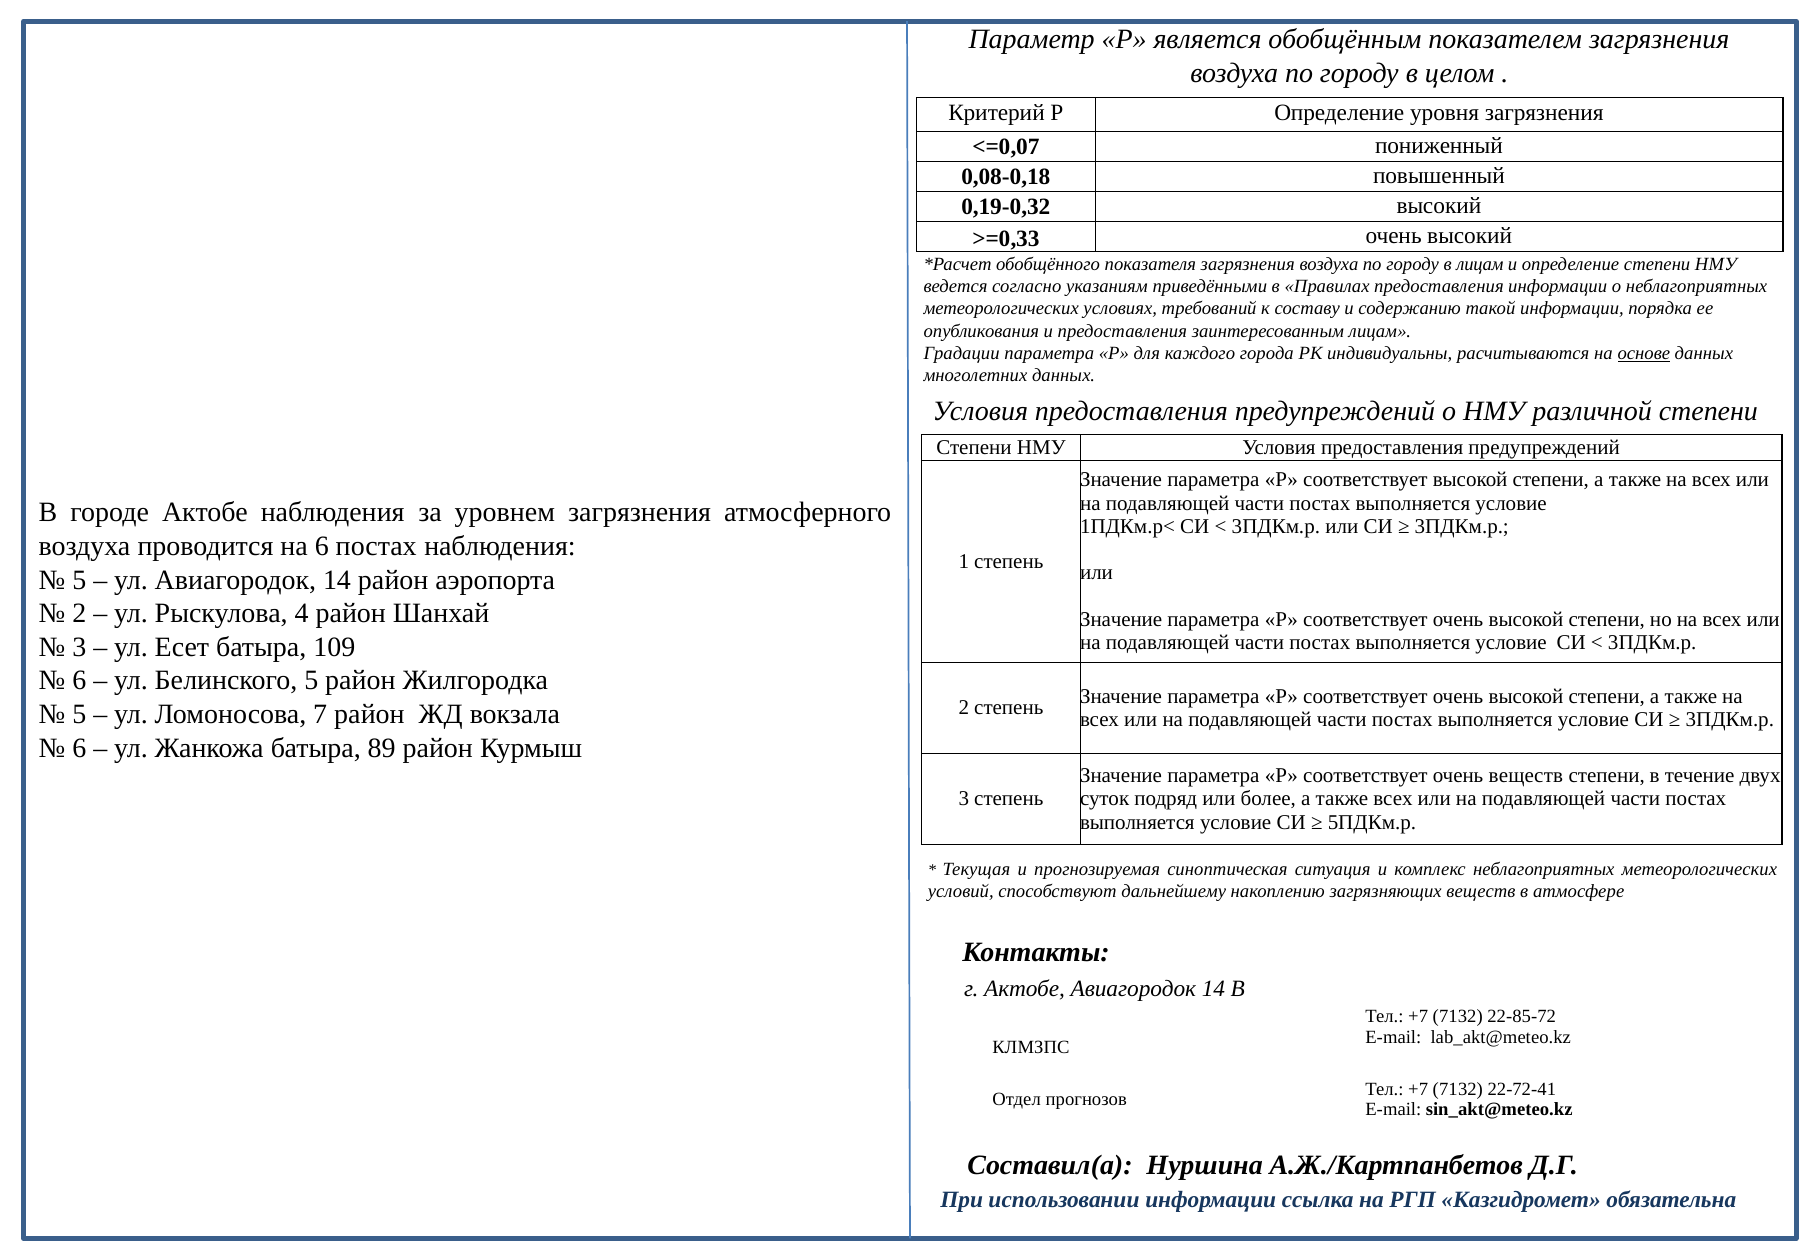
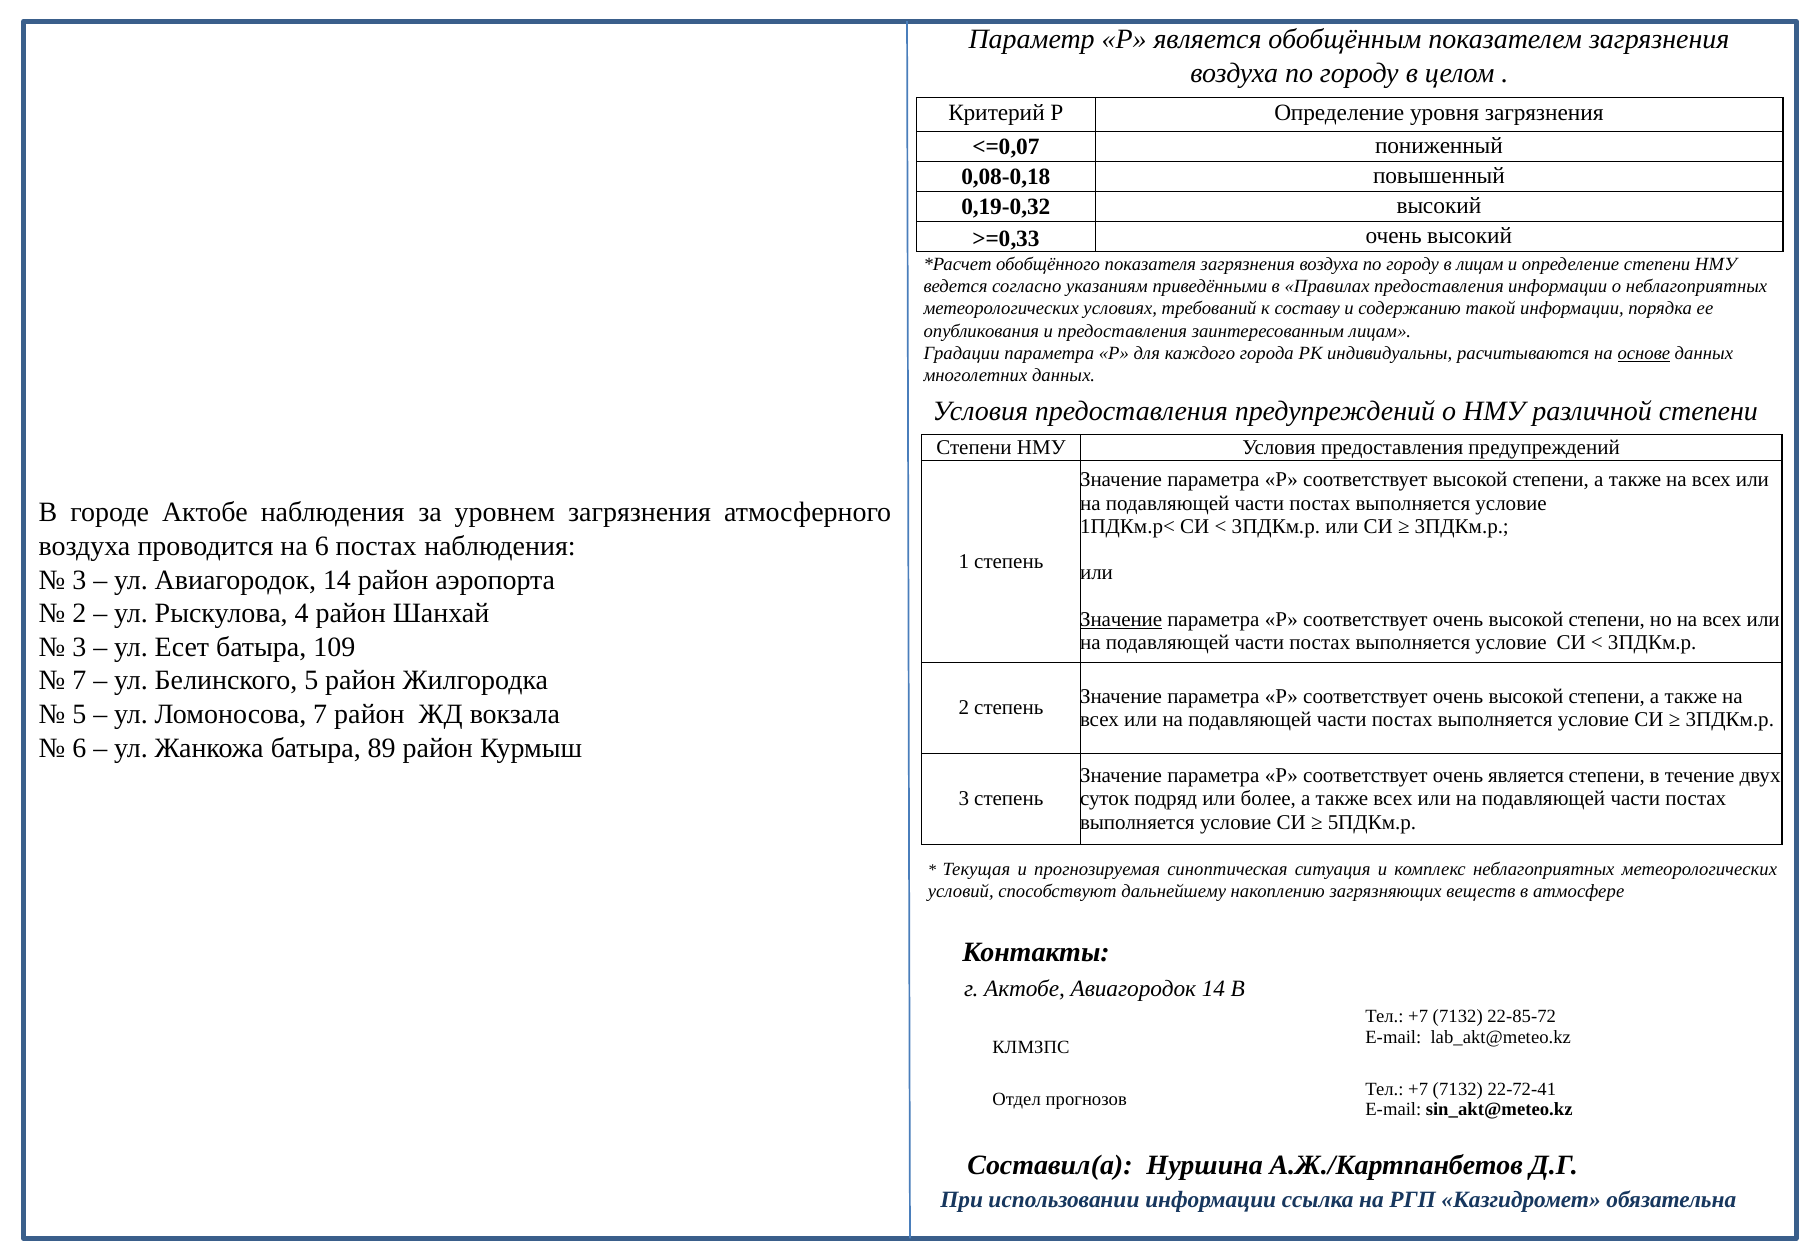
5 at (79, 580): 5 -> 3
Значение at (1121, 620) underline: none -> present
6 at (79, 681): 6 -> 7
очень веществ: веществ -> является
